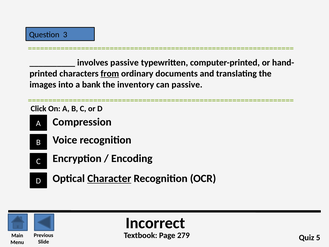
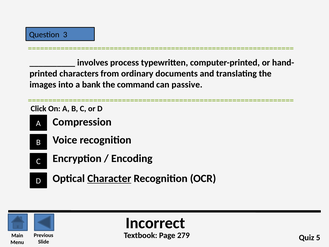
involves passive: passive -> process
from underline: present -> none
inventory: inventory -> command
